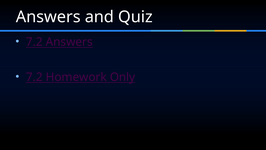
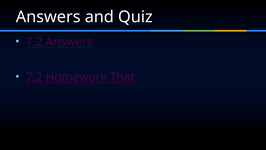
Only: Only -> That
